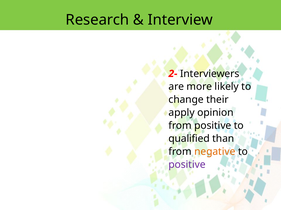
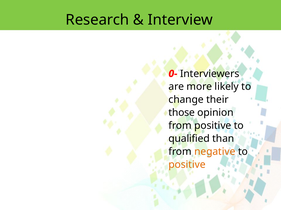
2-: 2- -> 0-
apply: apply -> those
positive at (187, 165) colour: purple -> orange
